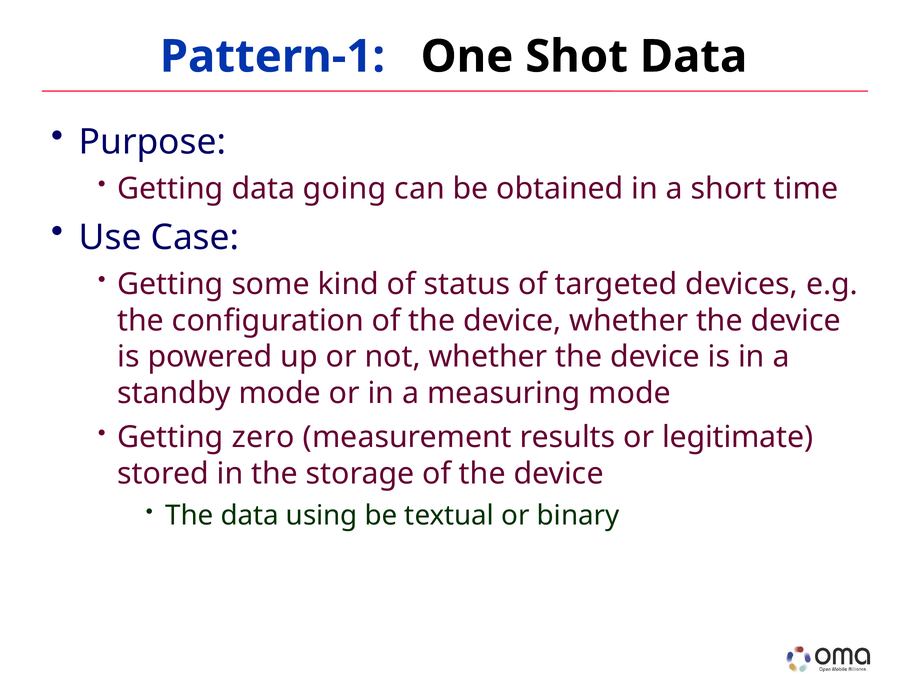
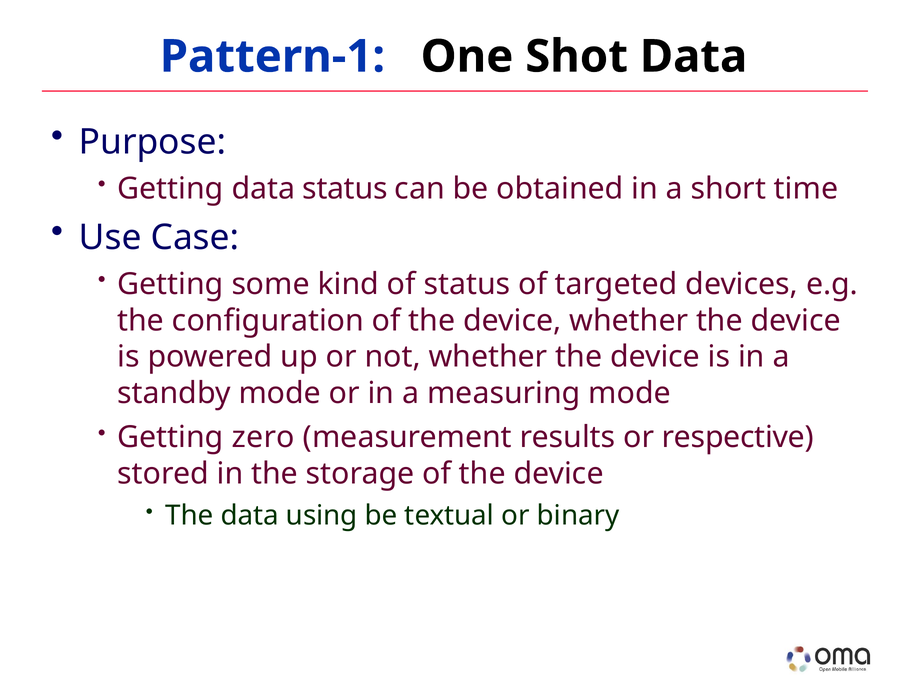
data going: going -> status
legitimate: legitimate -> respective
